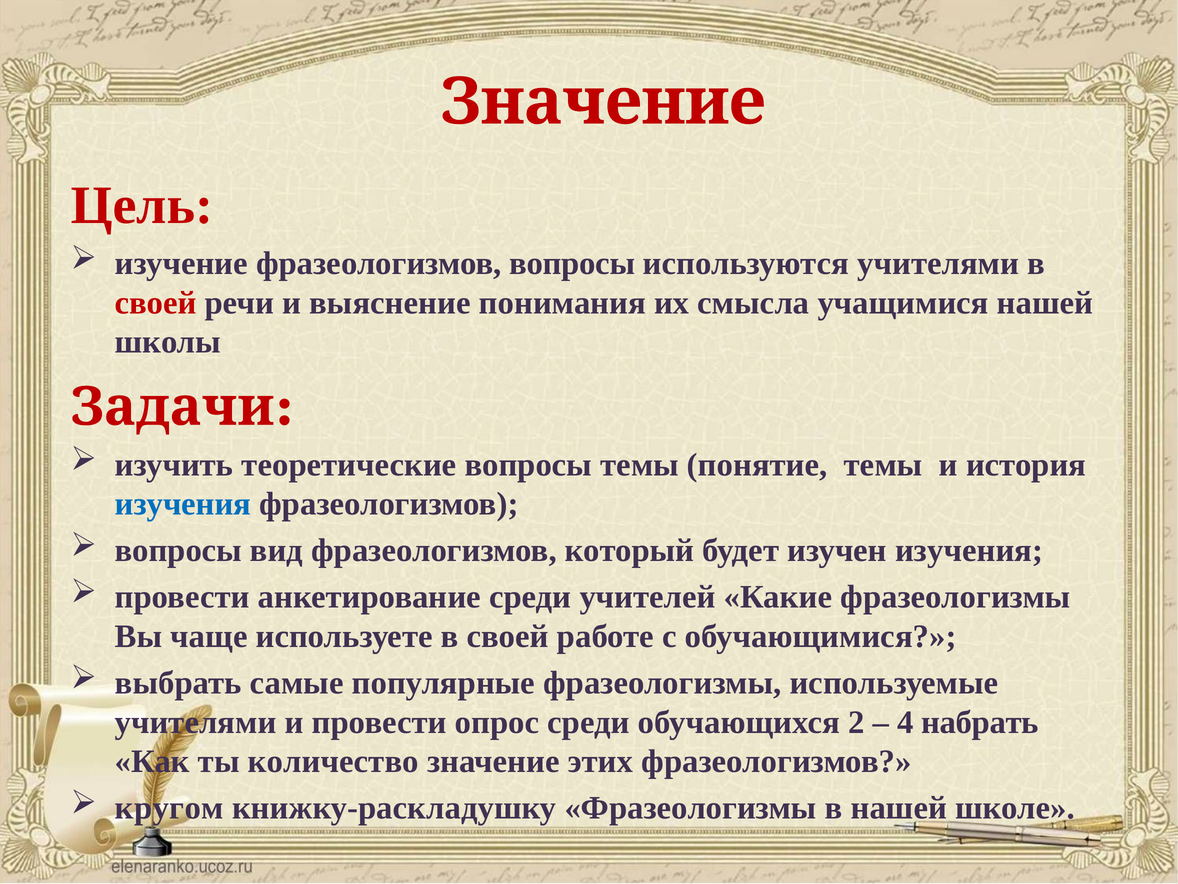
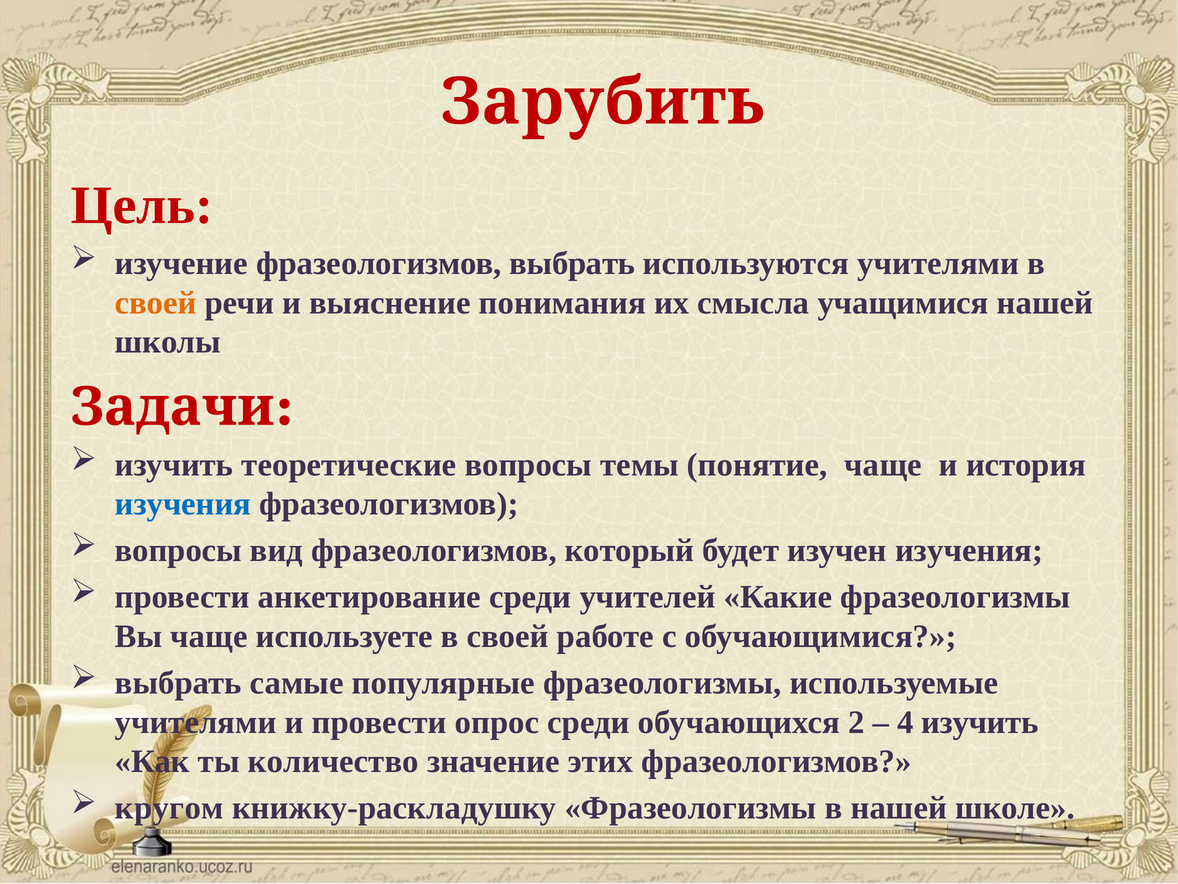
Значение at (603, 102): Значение -> Зарубить
фразеологизмов вопросы: вопросы -> выбрать
своей at (156, 303) colour: red -> orange
понятие темы: темы -> чаще
4 набрать: набрать -> изучить
